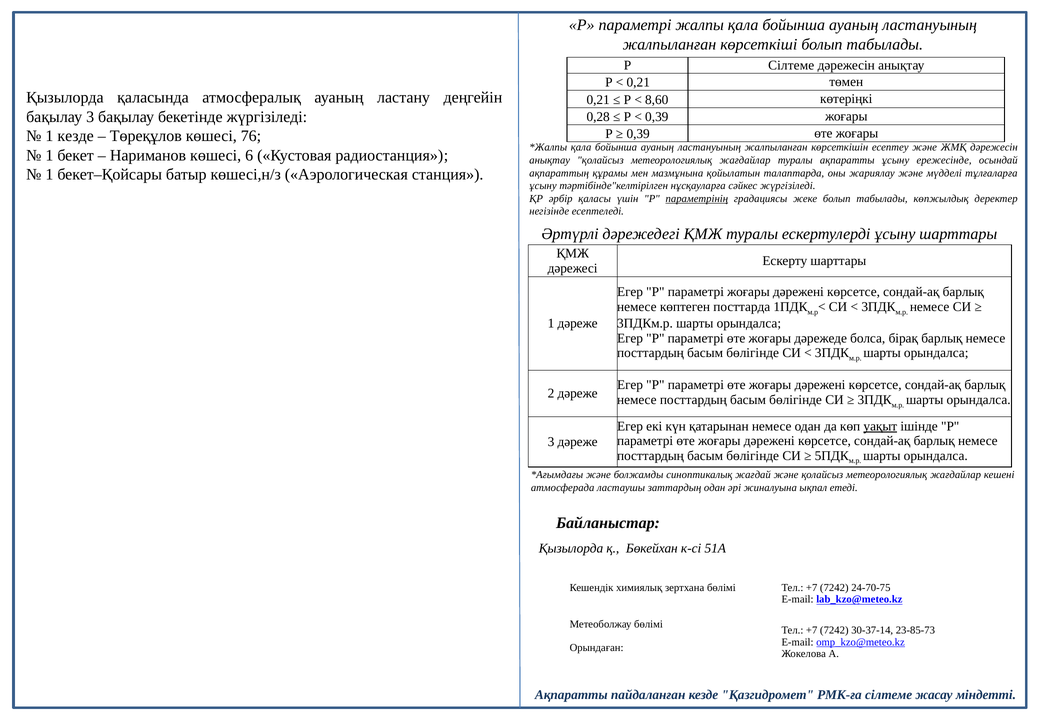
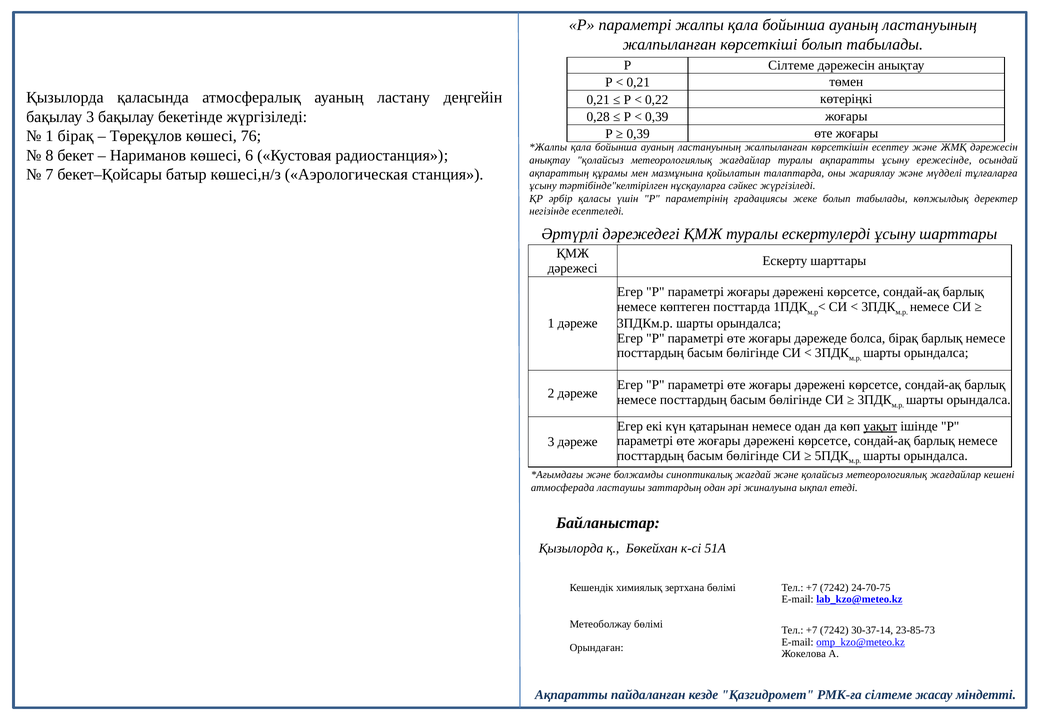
8,60: 8,60 -> 0,22
1 кезде: кезде -> бірақ
1 at (49, 155): 1 -> 8
1 at (49, 174): 1 -> 7
параметрінің underline: present -> none
